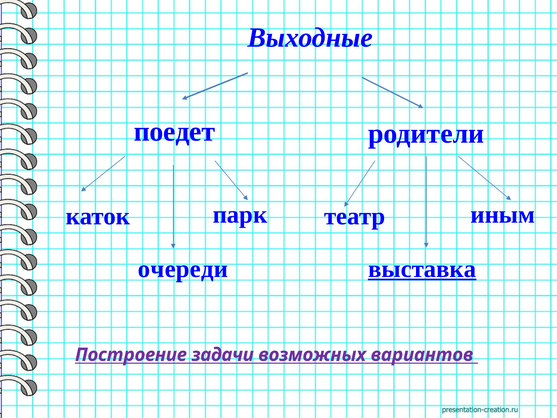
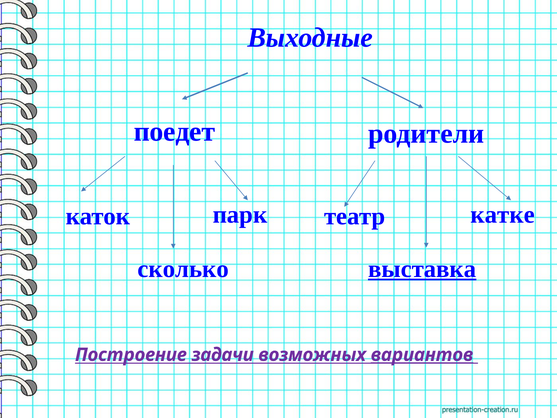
иным: иным -> катке
очереди: очереди -> сколько
вариантов underline: none -> present
